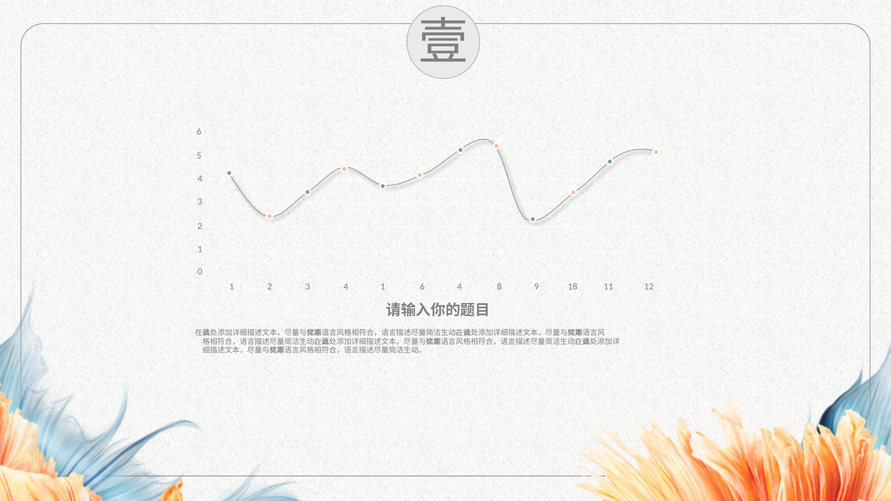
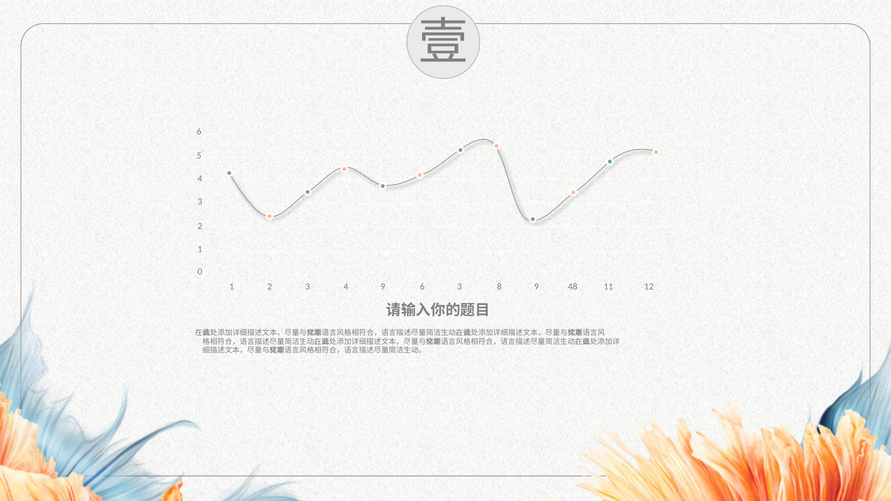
4 1: 1 -> 9
6 4: 4 -> 3
18: 18 -> 48
